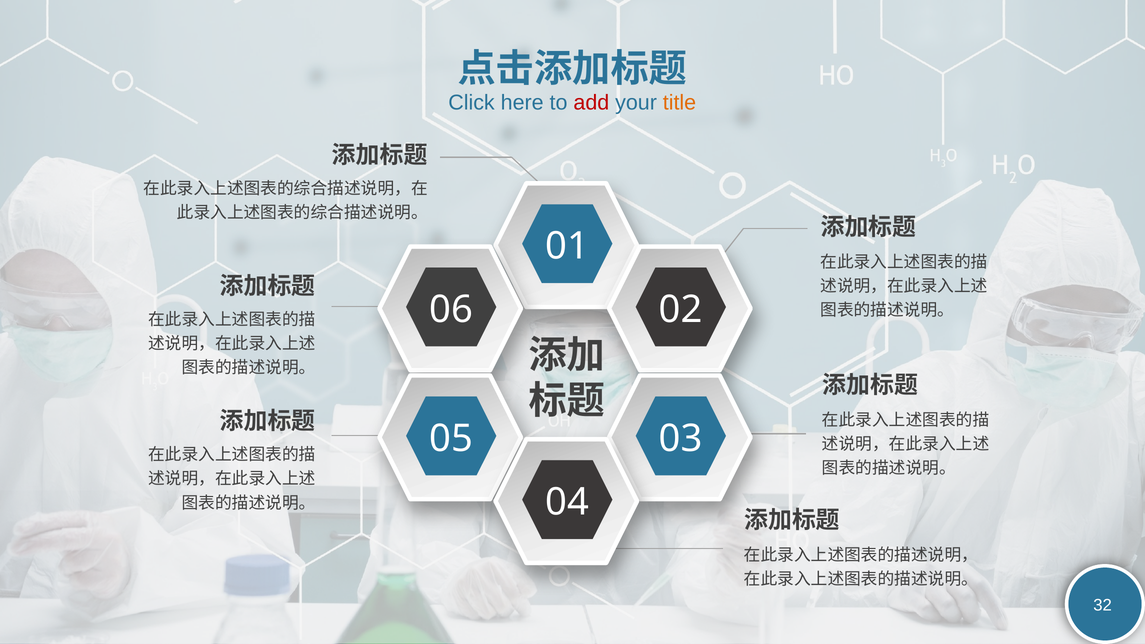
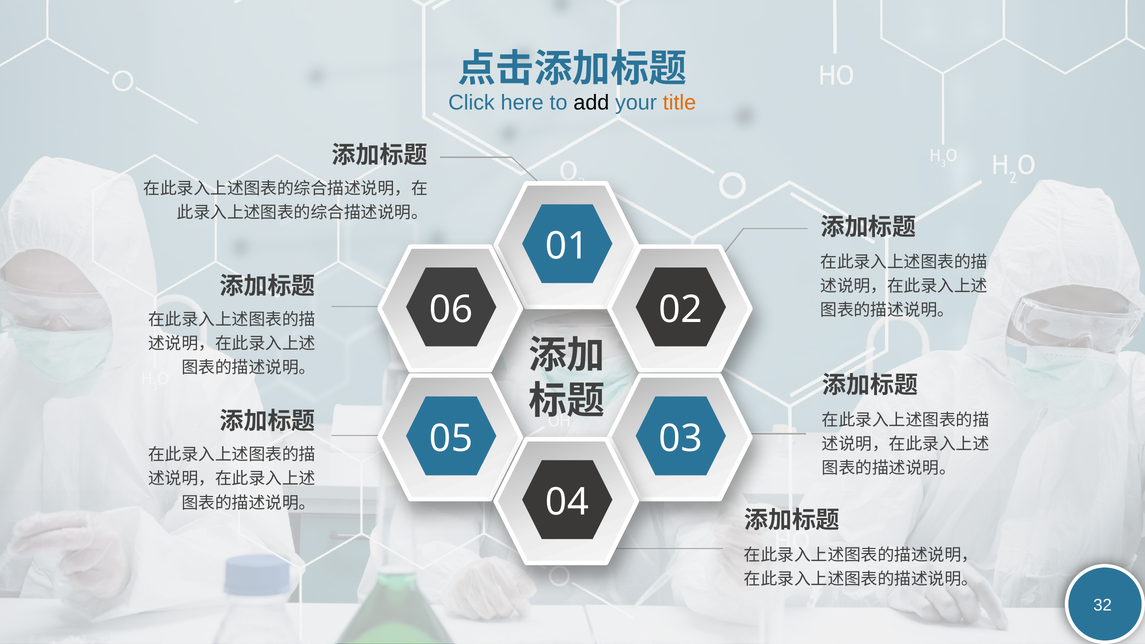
add colour: red -> black
